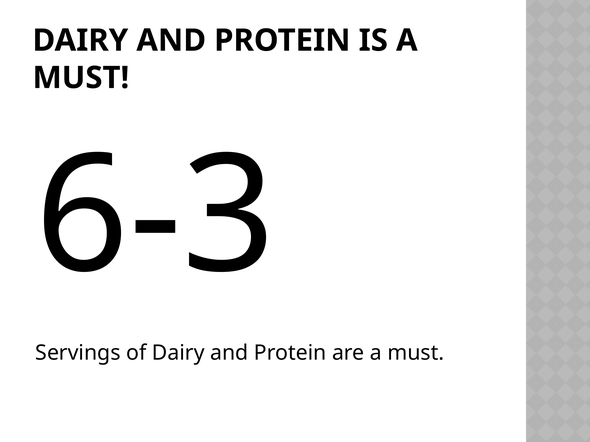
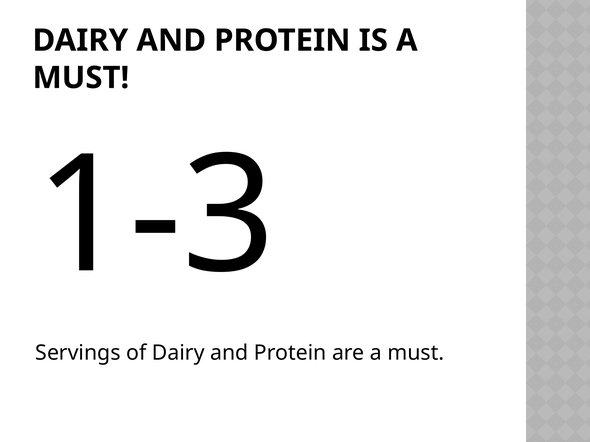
6-3: 6-3 -> 1-3
